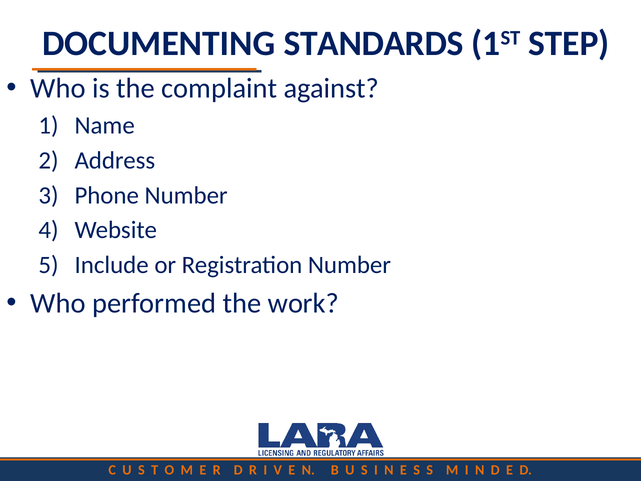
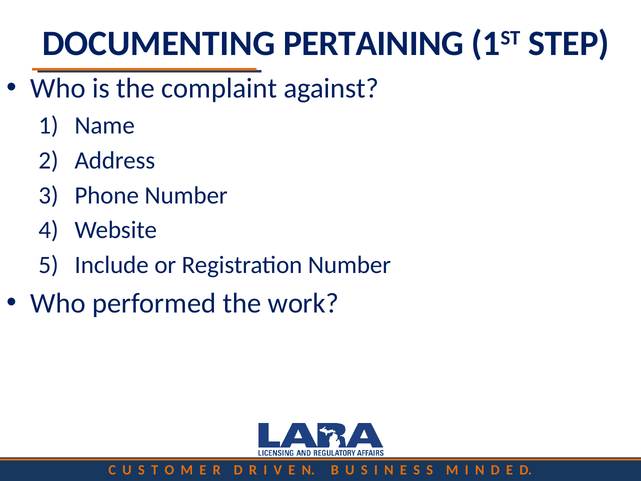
STANDARDS: STANDARDS -> PERTAINING
